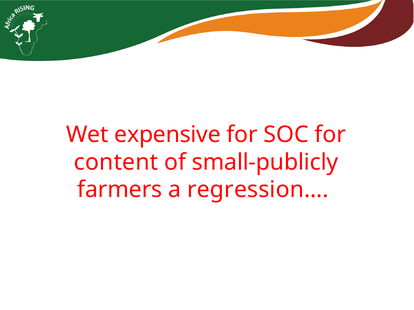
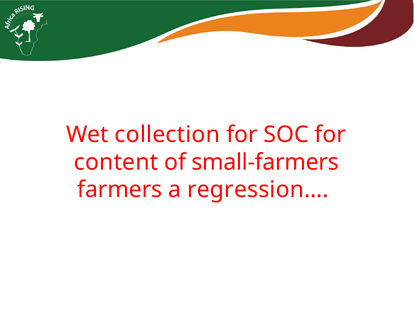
expensive: expensive -> collection
small-publicly: small-publicly -> small-farmers
